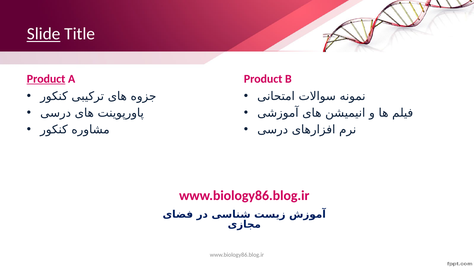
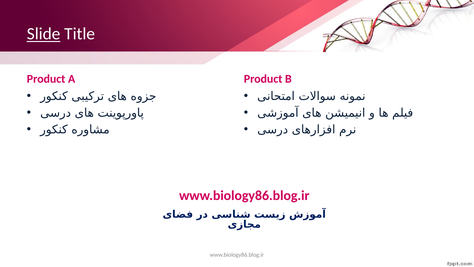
Product at (46, 79) underline: present -> none
